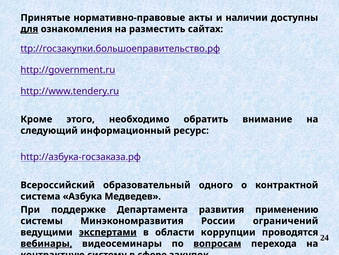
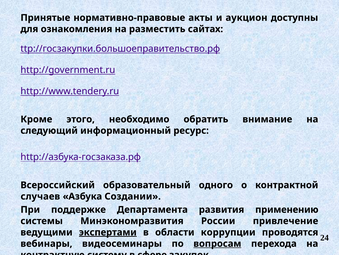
наличии: наличии -> аукцион
для underline: present -> none
система: система -> случаев
Медведев: Медведев -> Создании
ограничений: ограничений -> привлечение
вебинары underline: present -> none
